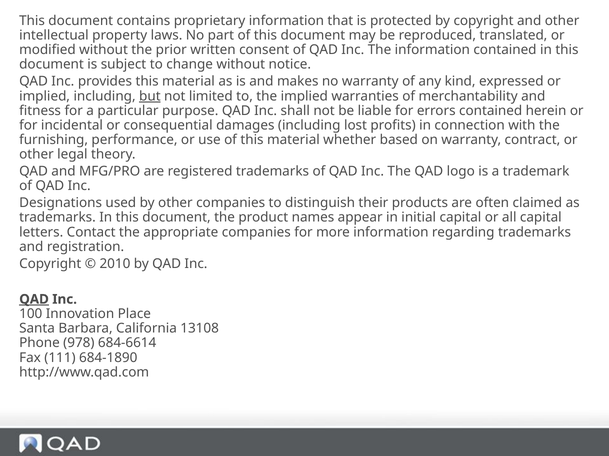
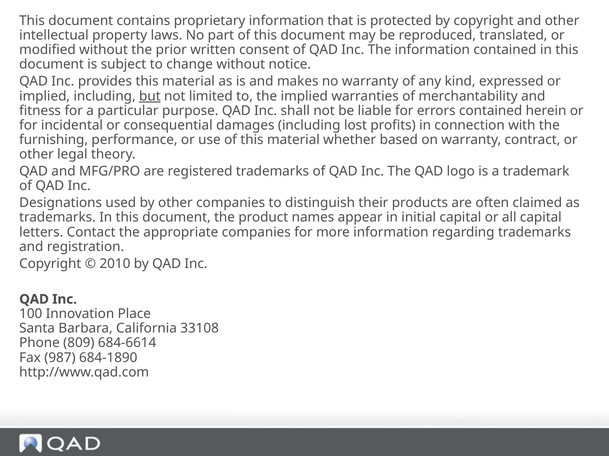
QAD at (34, 300) underline: present -> none
13108: 13108 -> 33108
978: 978 -> 809
111: 111 -> 987
